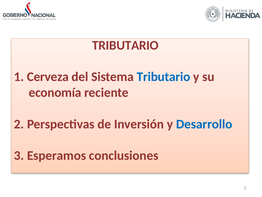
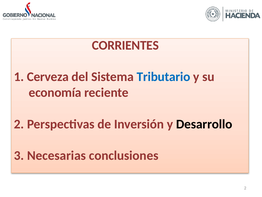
TRIBUTARIO at (125, 45): TRIBUTARIO -> CORRIENTES
Desarrollo colour: blue -> black
Esperamos: Esperamos -> Necesarias
